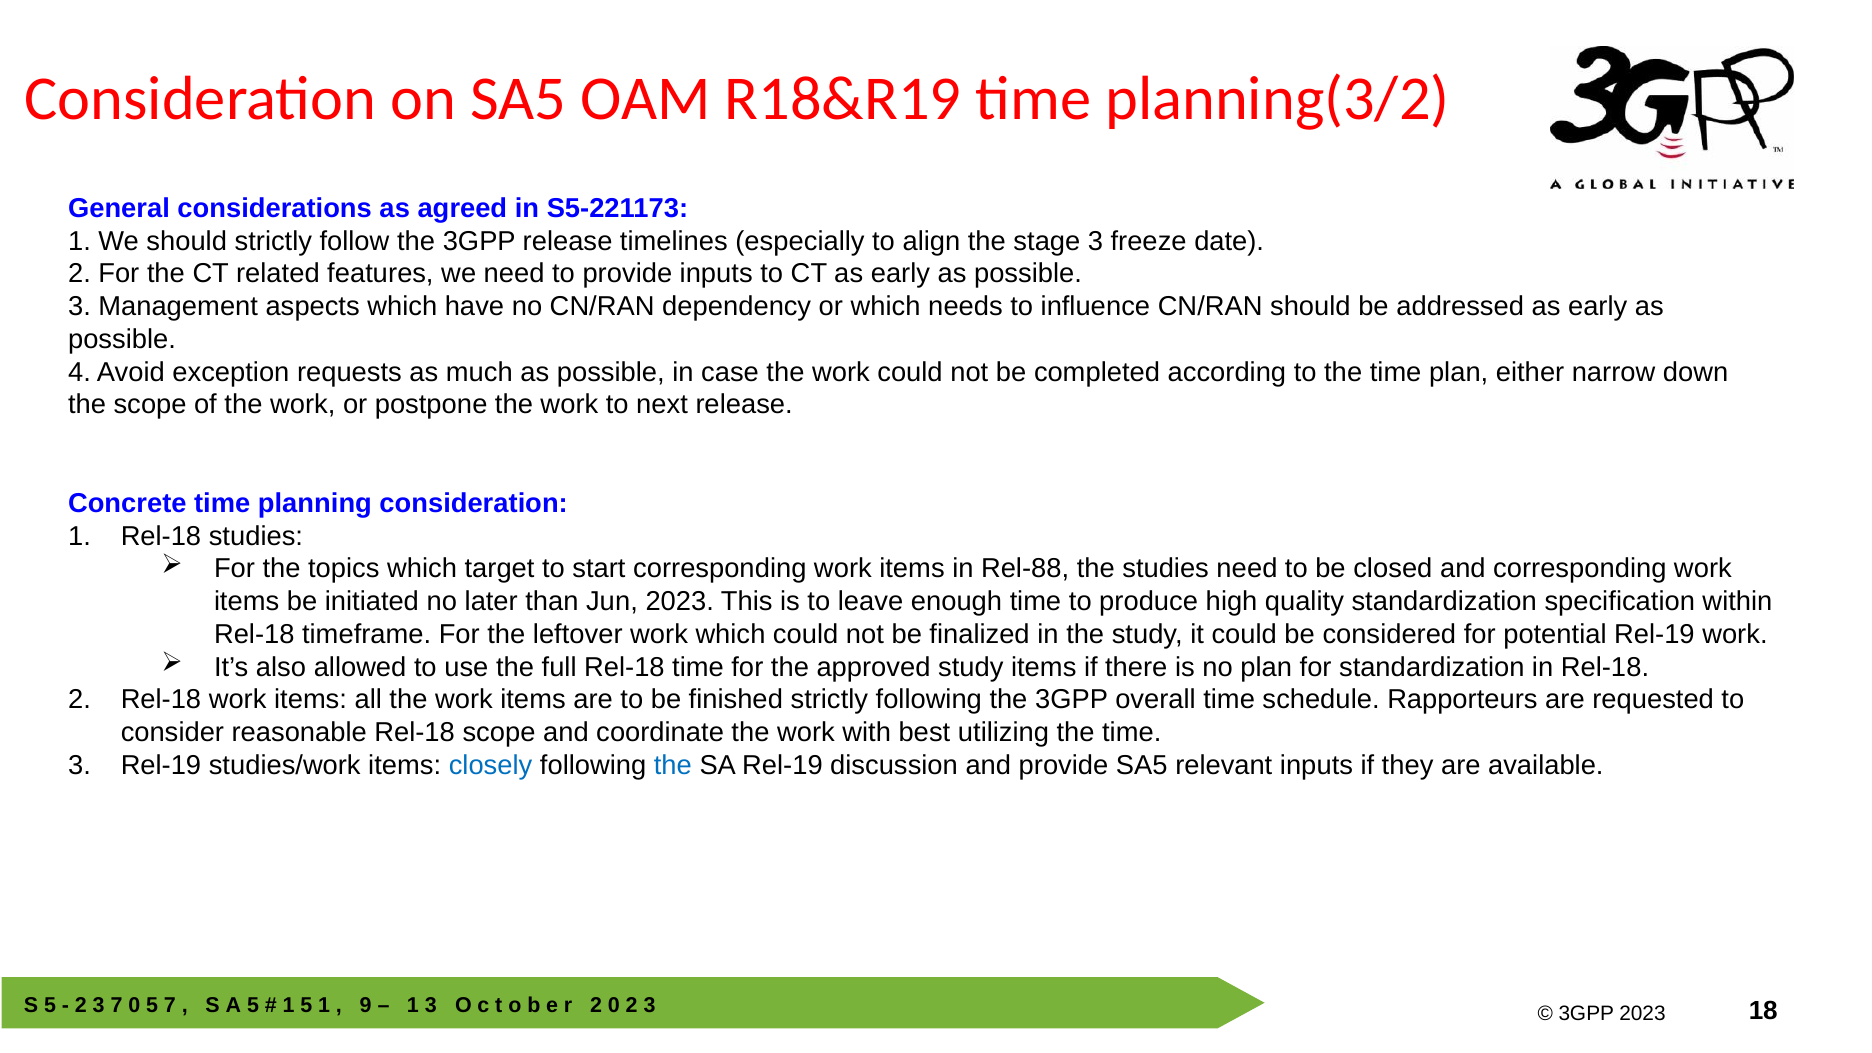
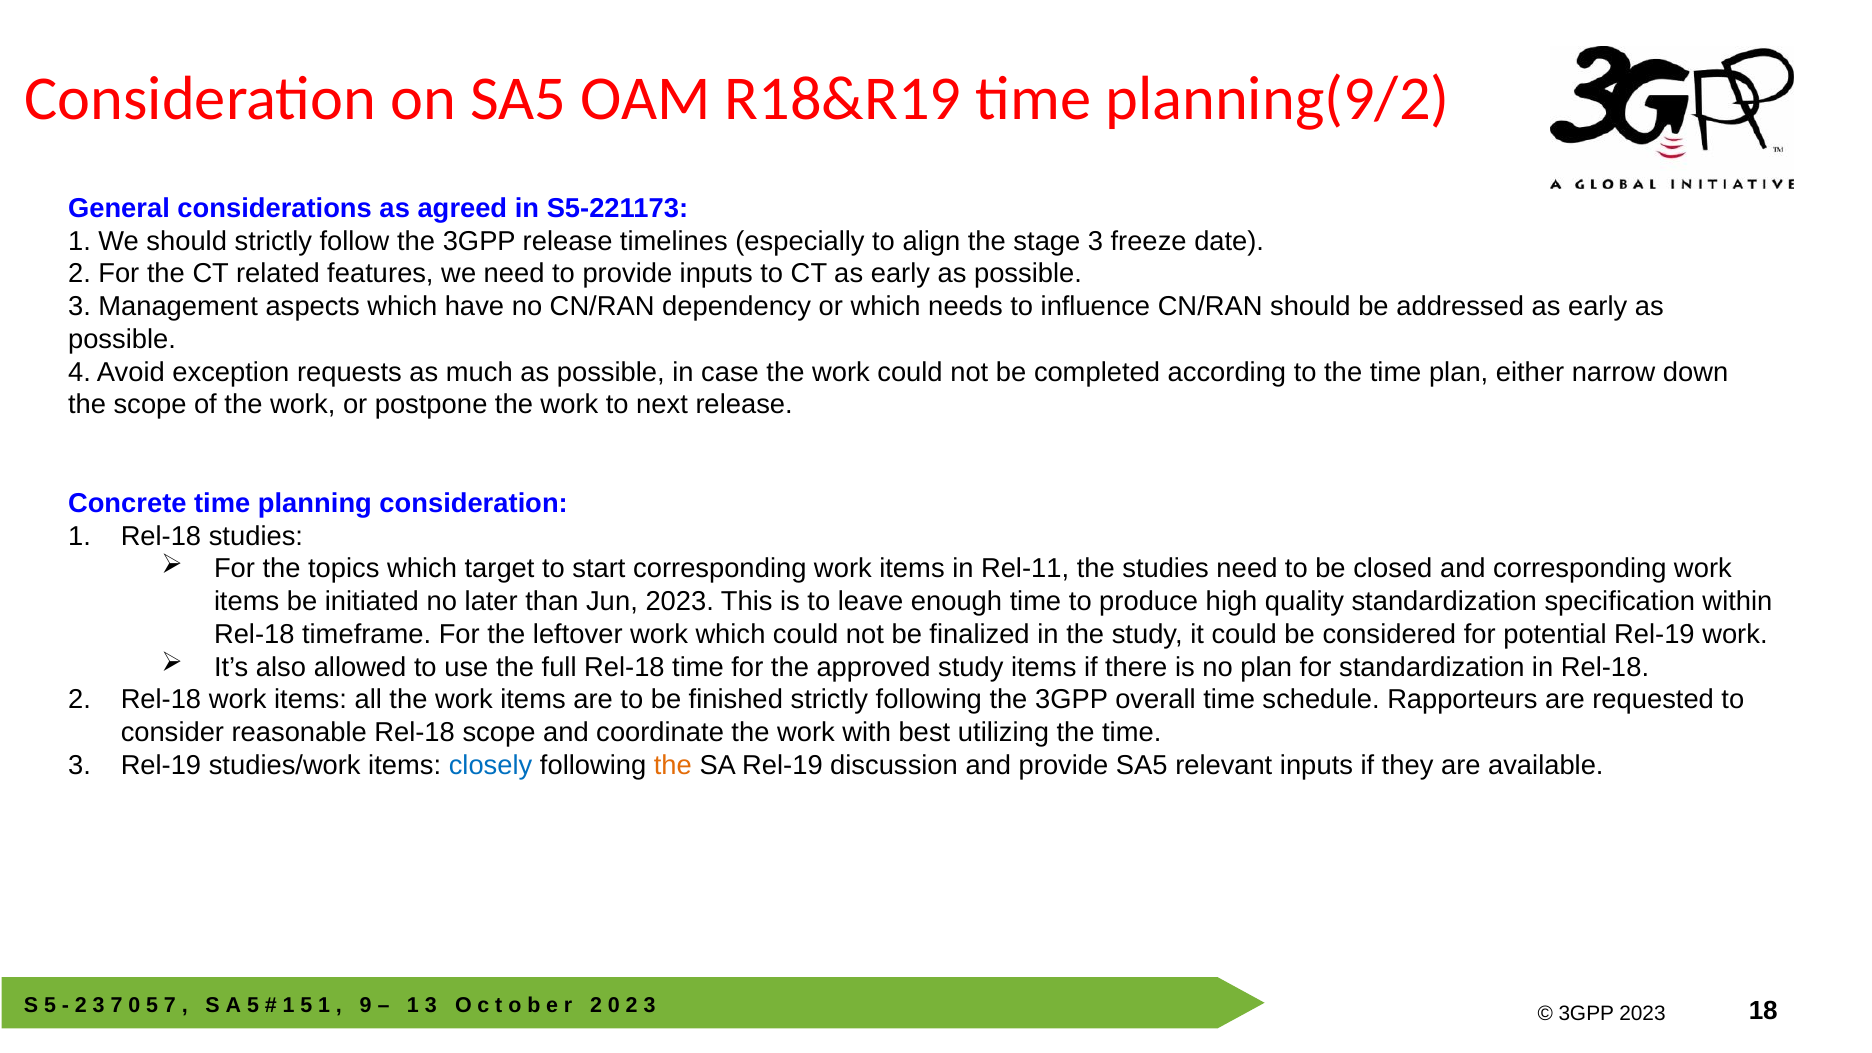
planning(3/2: planning(3/2 -> planning(9/2
Rel-88: Rel-88 -> Rel-11
the at (673, 766) colour: blue -> orange
